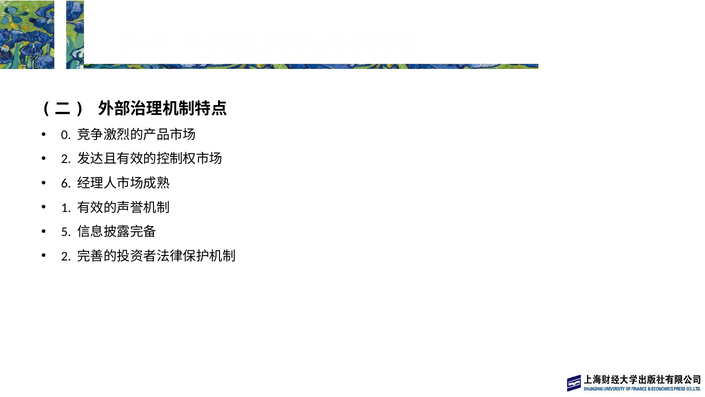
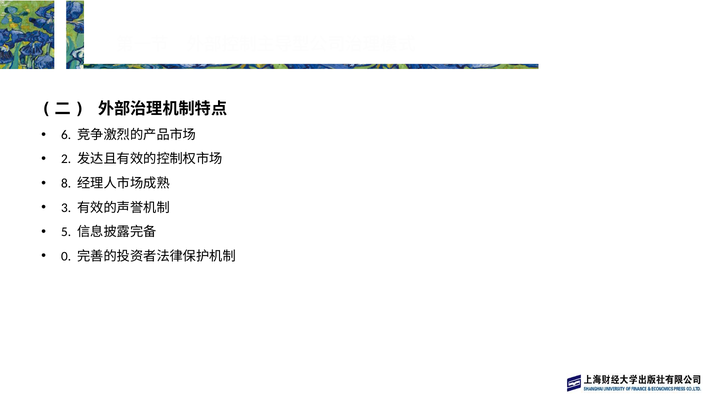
0: 0 -> 6
6: 6 -> 8
1: 1 -> 3
2 at (66, 256): 2 -> 0
